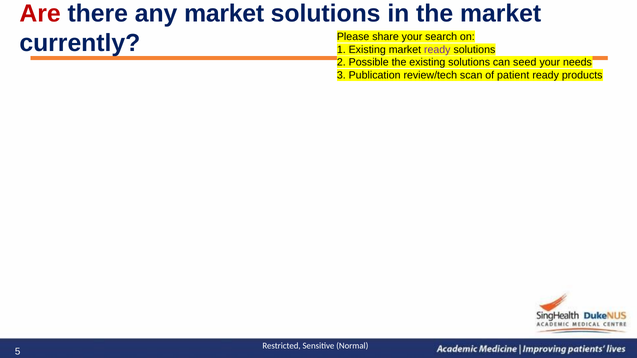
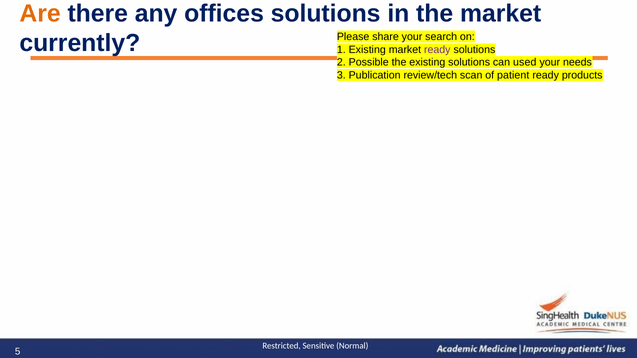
Are colour: red -> orange
any market: market -> offices
seed: seed -> used
